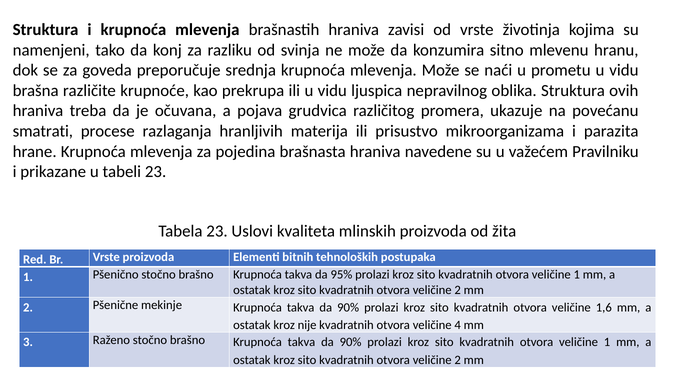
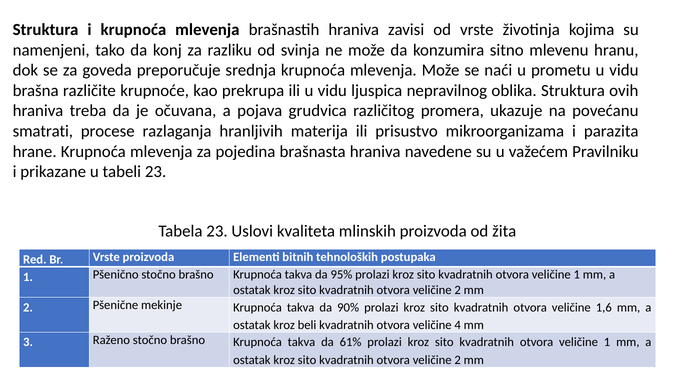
nije: nije -> beli
90% at (351, 342): 90% -> 61%
